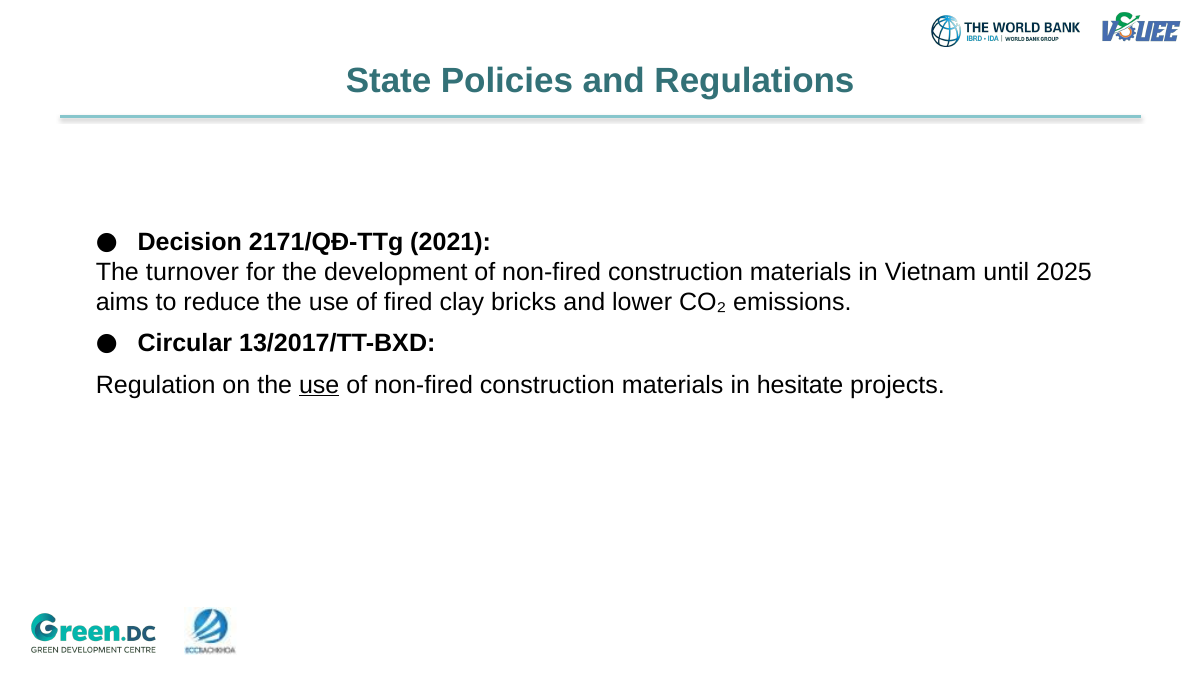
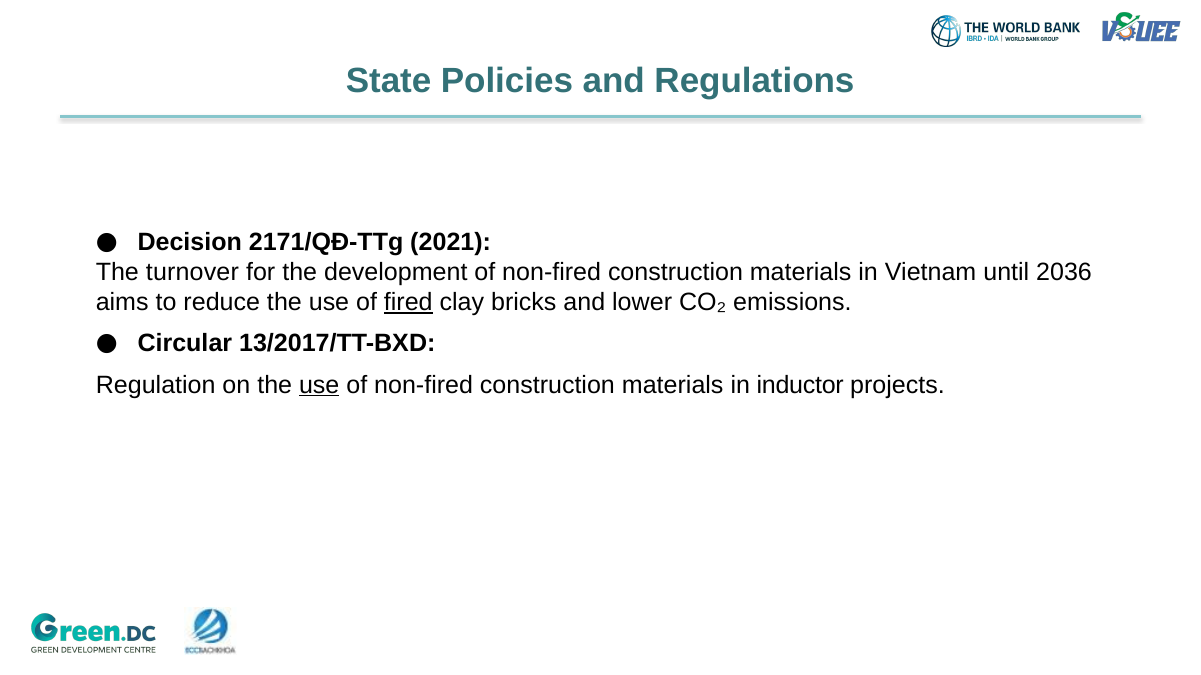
2025: 2025 -> 2036
fired underline: none -> present
hesitate: hesitate -> inductor
